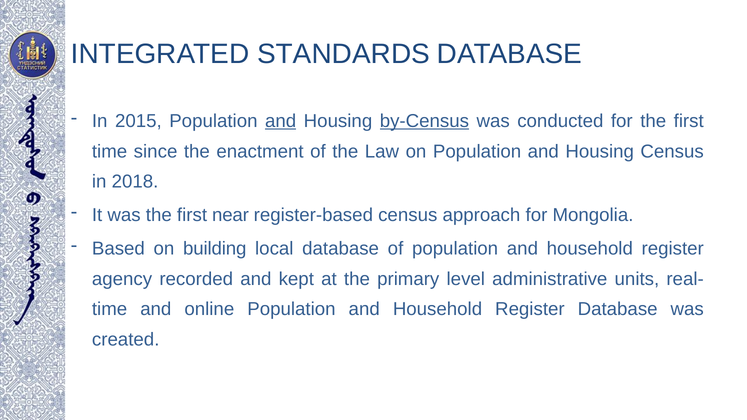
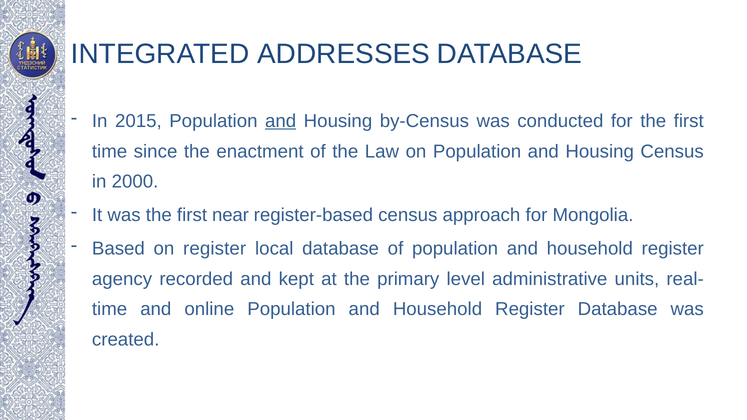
STANDARDS: STANDARDS -> ADDRESSES
by-Census underline: present -> none
2018: 2018 -> 2000
on building: building -> register
